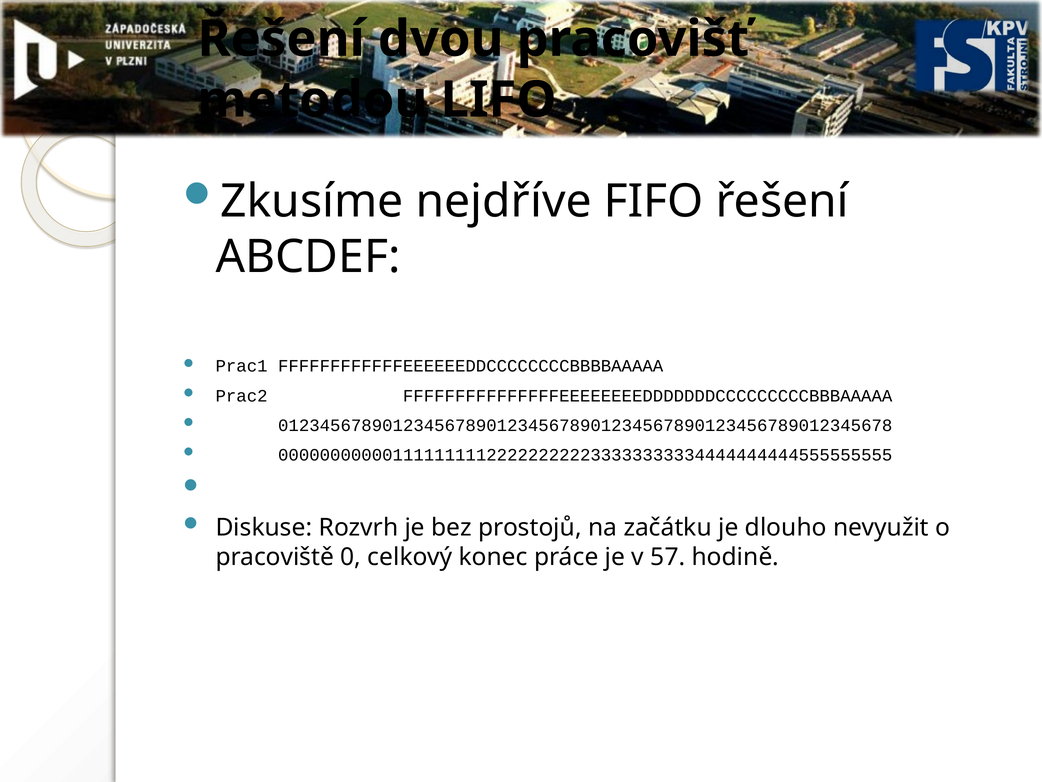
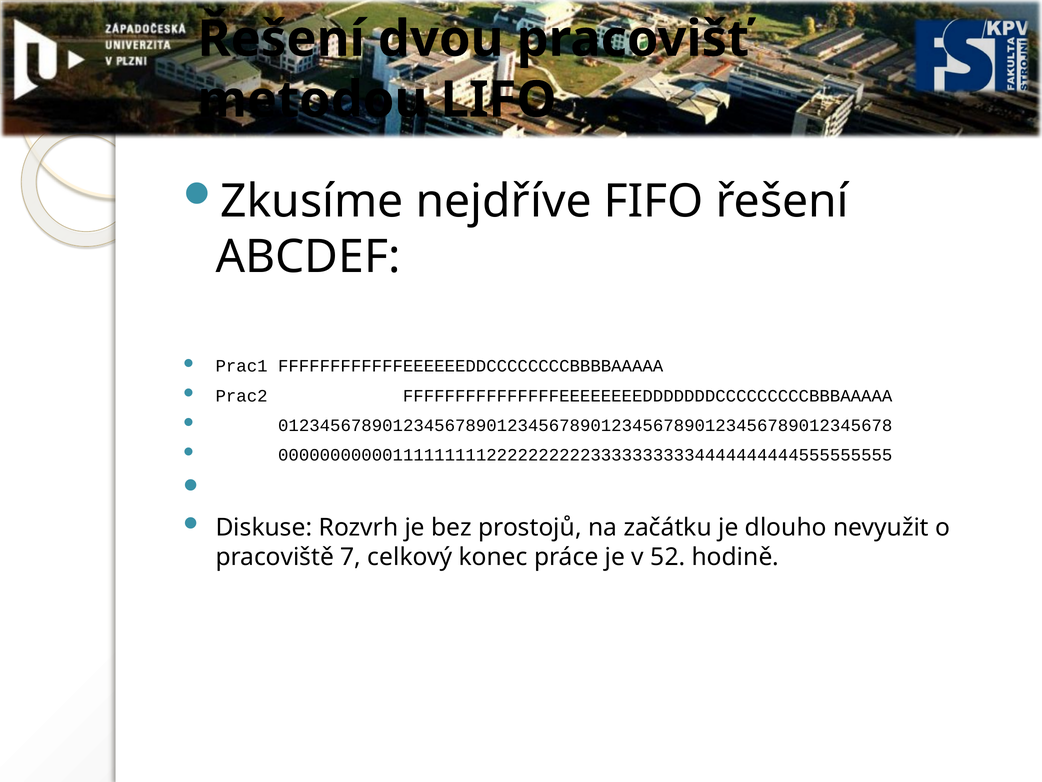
0: 0 -> 7
57: 57 -> 52
